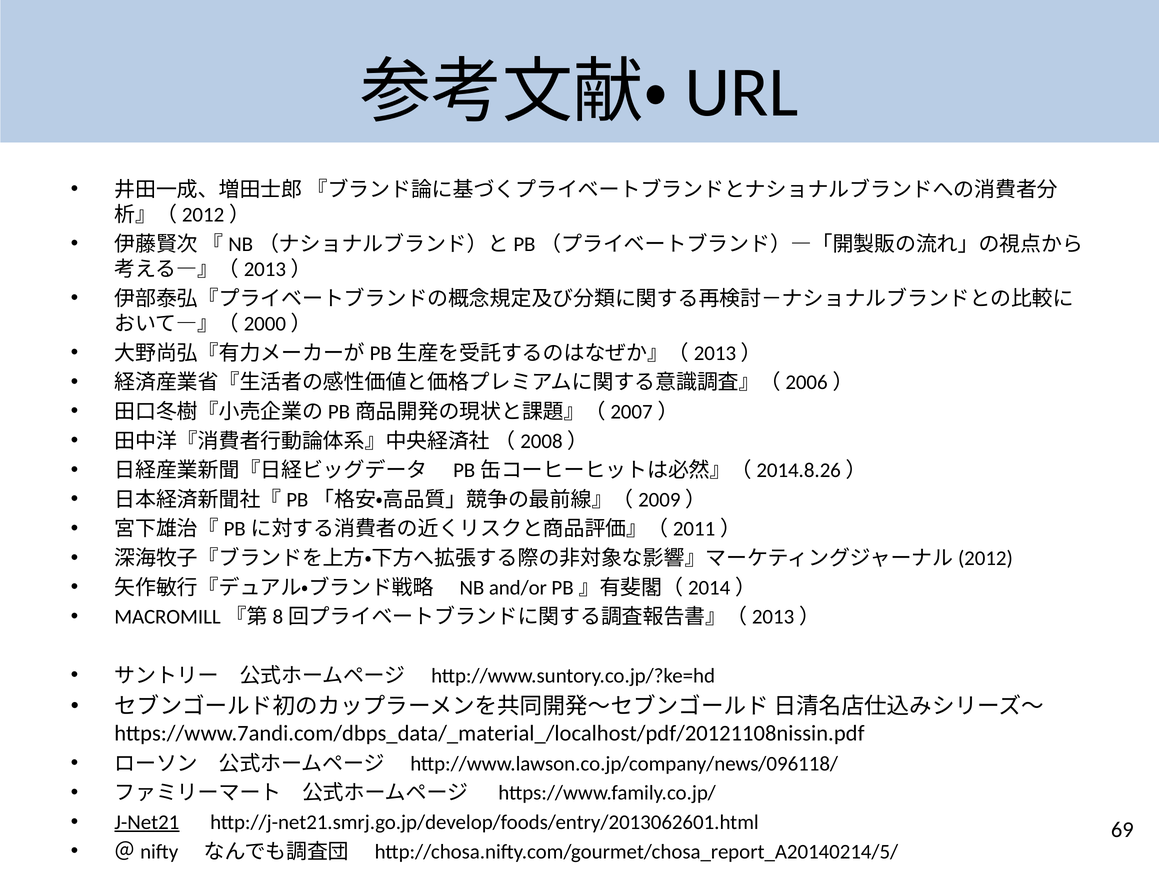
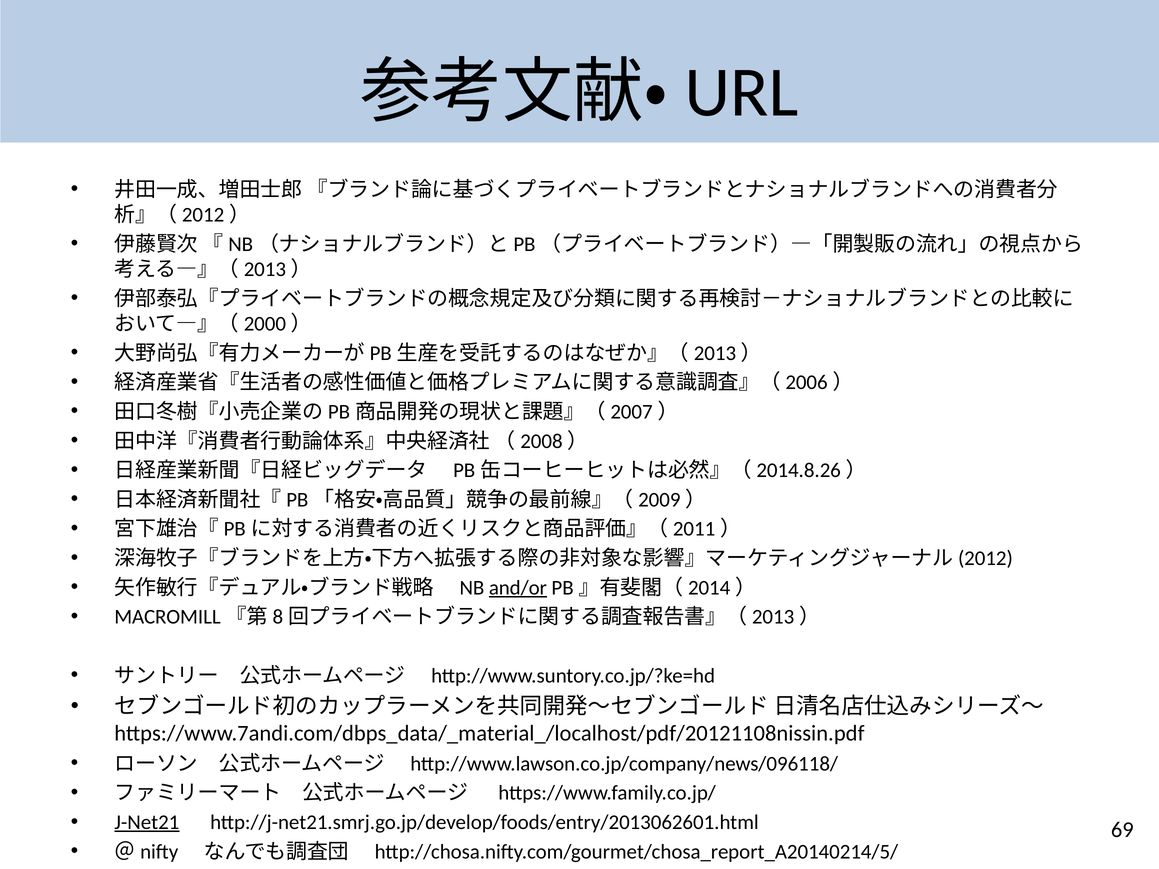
and/or underline: none -> present
